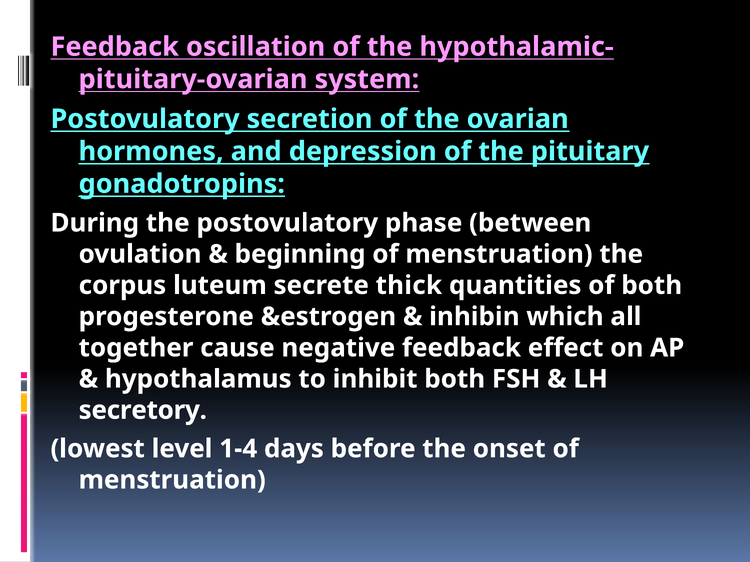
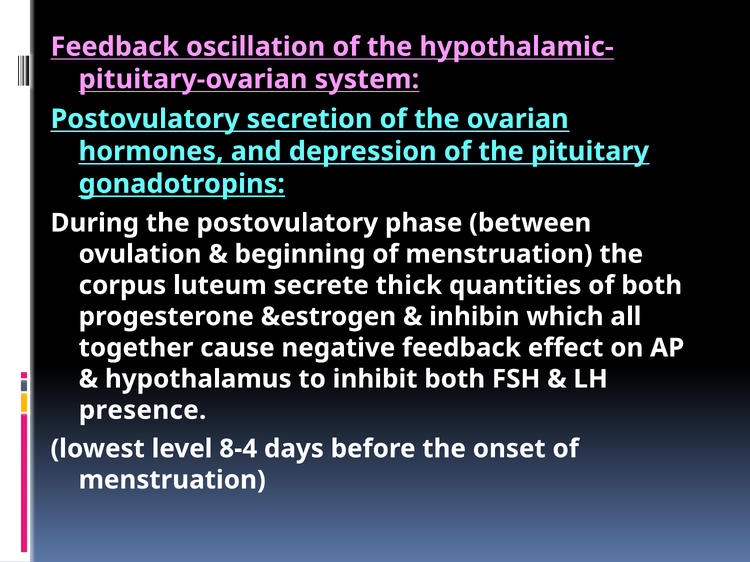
secretory: secretory -> presence
1-4: 1-4 -> 8-4
